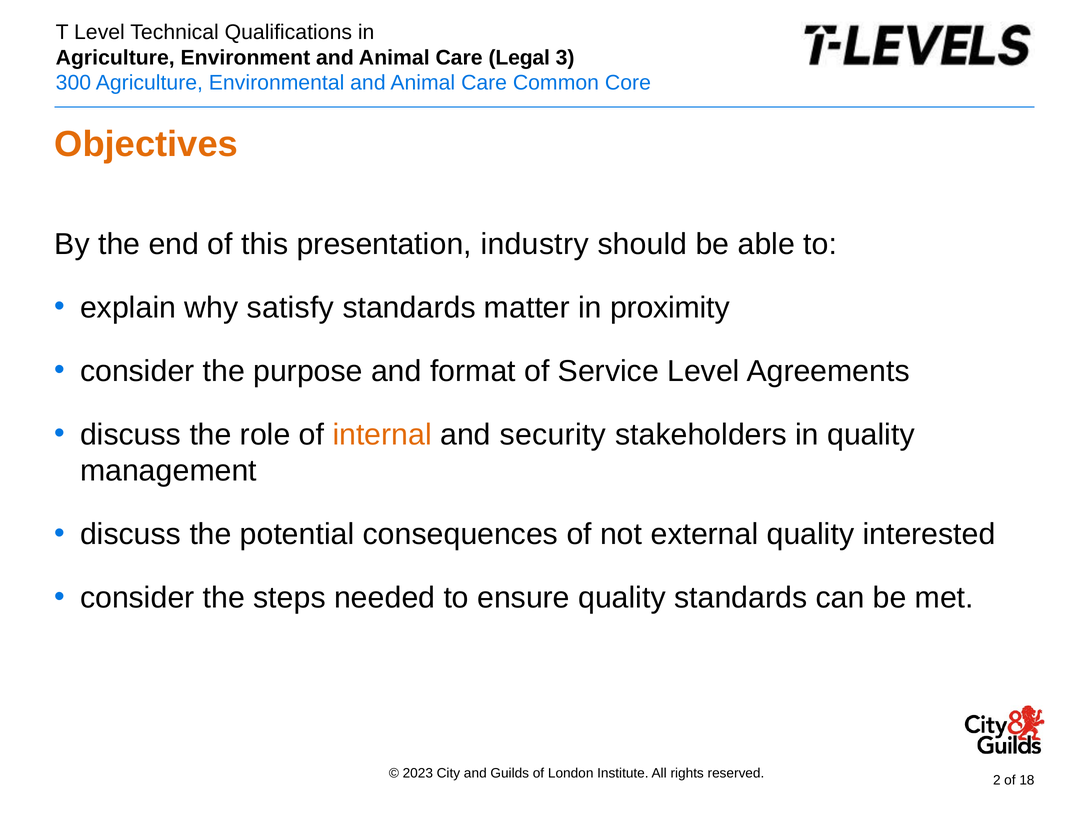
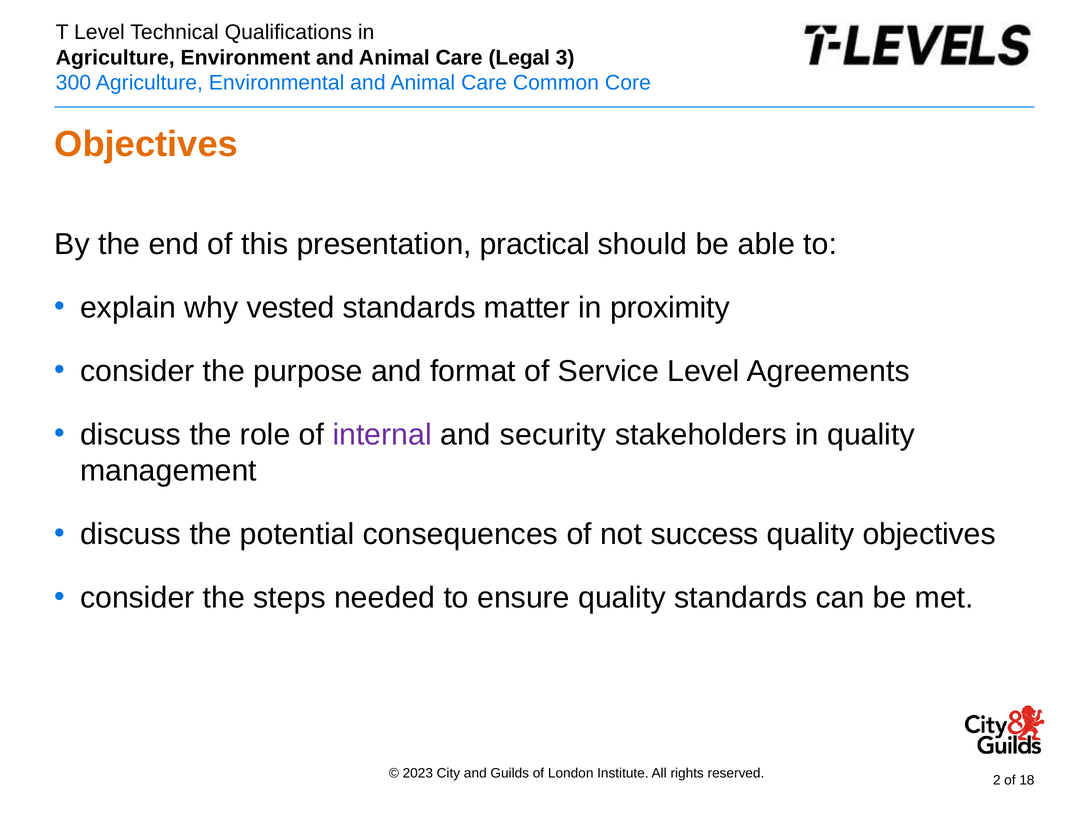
industry: industry -> practical
satisfy: satisfy -> vested
internal colour: orange -> purple
external: external -> success
quality interested: interested -> objectives
